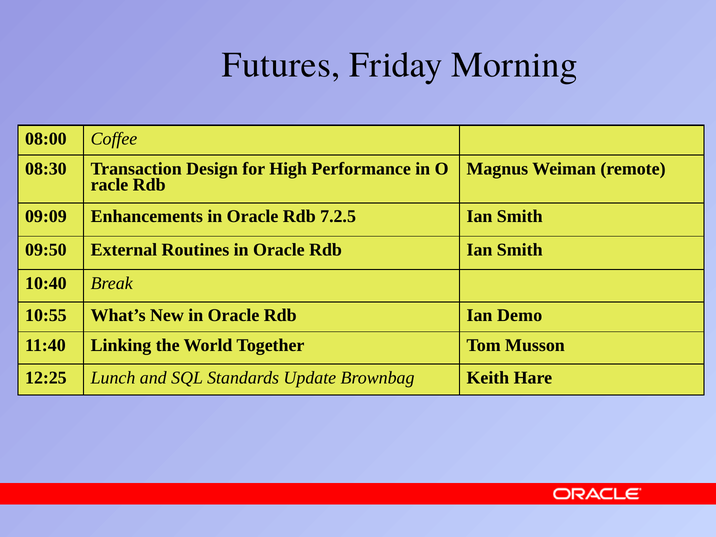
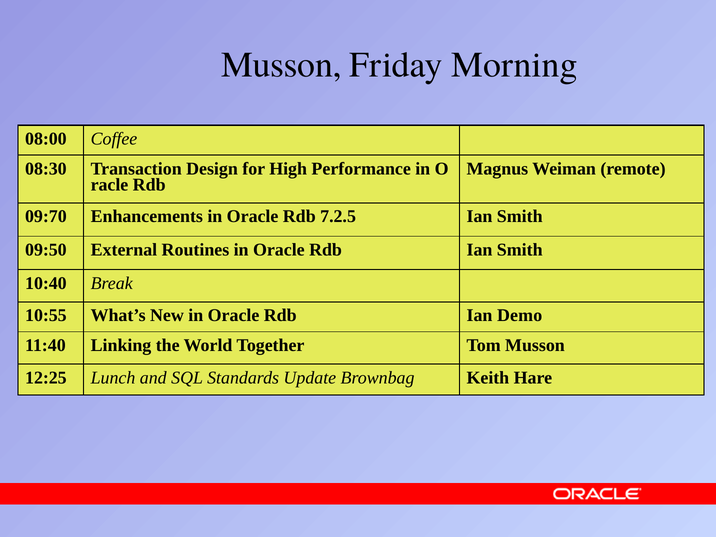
Futures at (281, 65): Futures -> Musson
09:09: 09:09 -> 09:70
